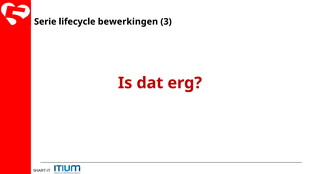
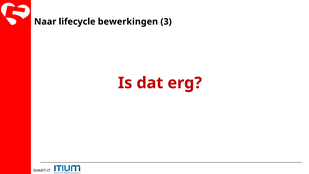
Serie: Serie -> Naar
